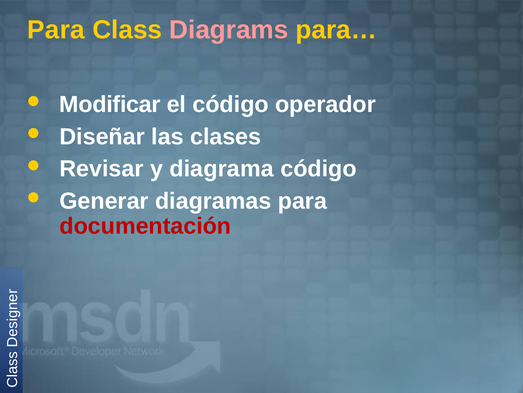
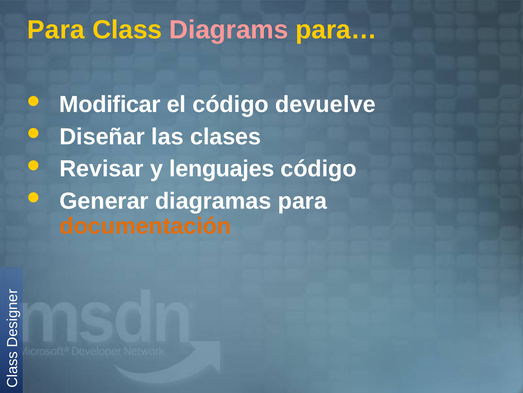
operador: operador -> devuelve
diagrama: diagrama -> lenguajes
documentación colour: red -> orange
